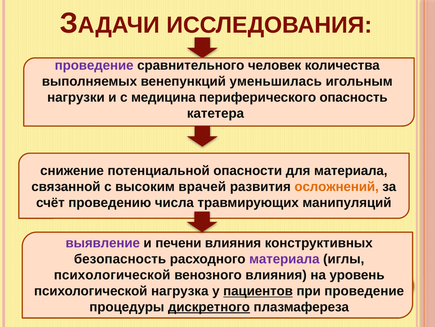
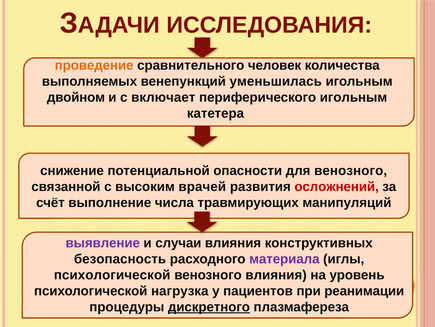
проведение at (94, 65) colour: purple -> orange
нагрузки: нагрузки -> двойном
медицина: медицина -> включает
периферического опасность: опасность -> игольным
для материала: материала -> венозного
осложнений colour: orange -> red
проведению: проведению -> выполнение
печени: печени -> случаи
пациентов underline: present -> none
при проведение: проведение -> реанимации
